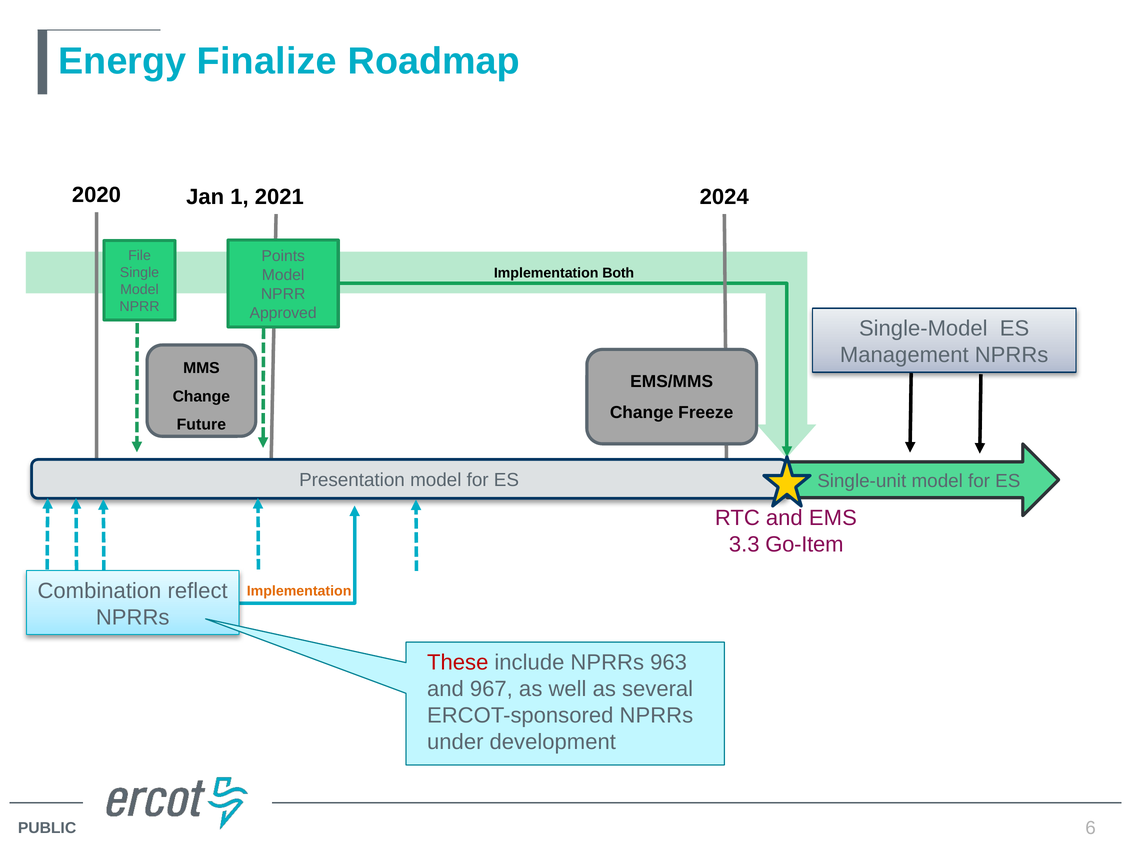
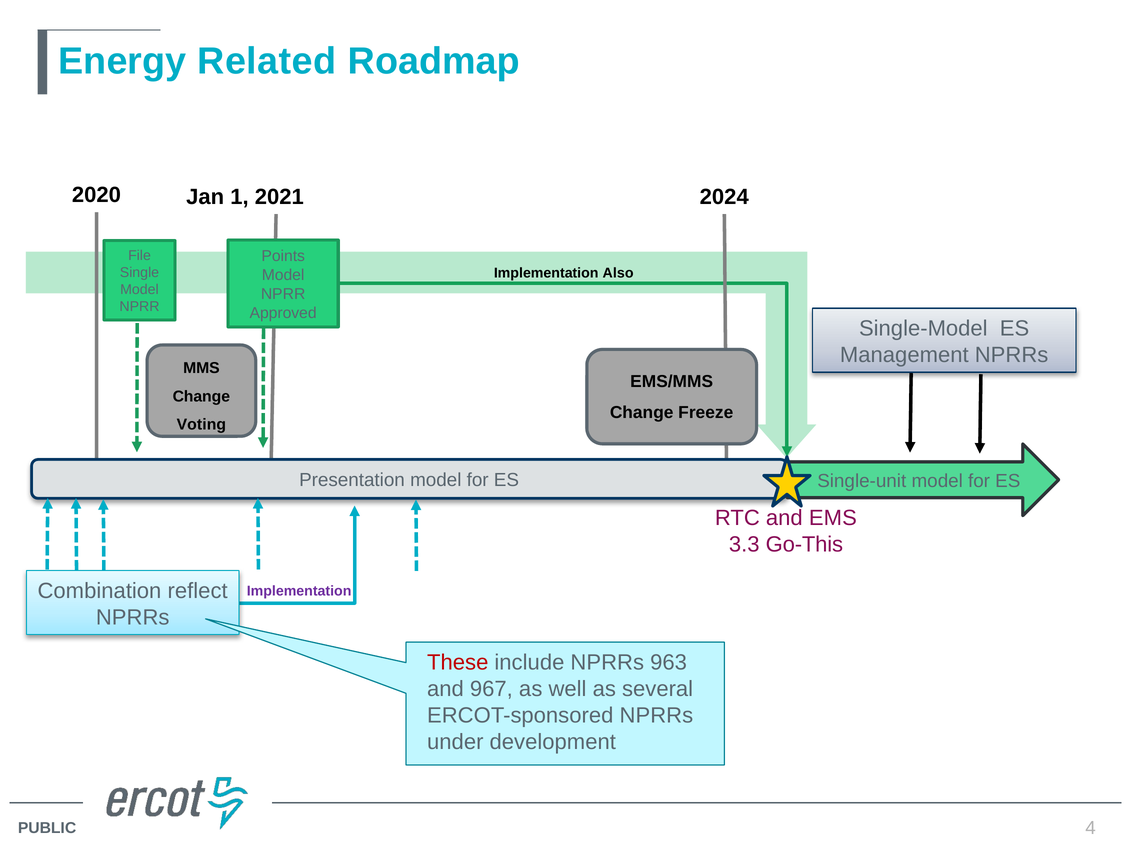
Finalize: Finalize -> Related
Both: Both -> Also
Future: Future -> Voting
Go-Item: Go-Item -> Go-This
Implementation at (299, 591) colour: orange -> purple
6: 6 -> 4
